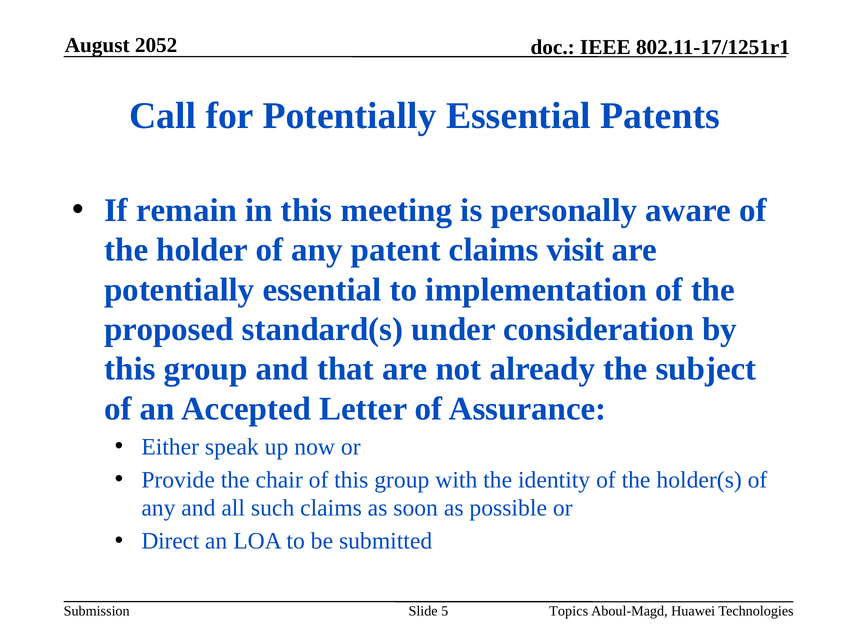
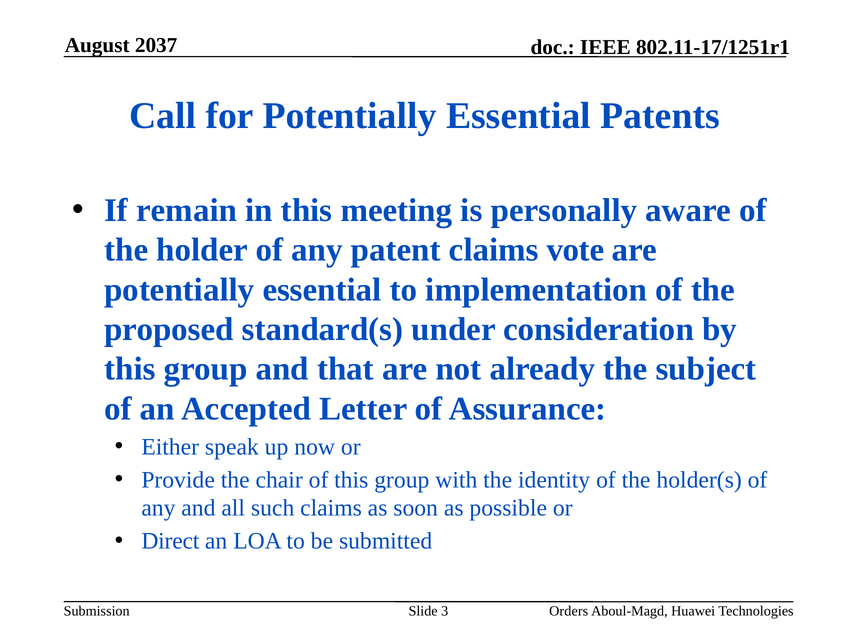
2052: 2052 -> 2037
visit: visit -> vote
5: 5 -> 3
Topics: Topics -> Orders
